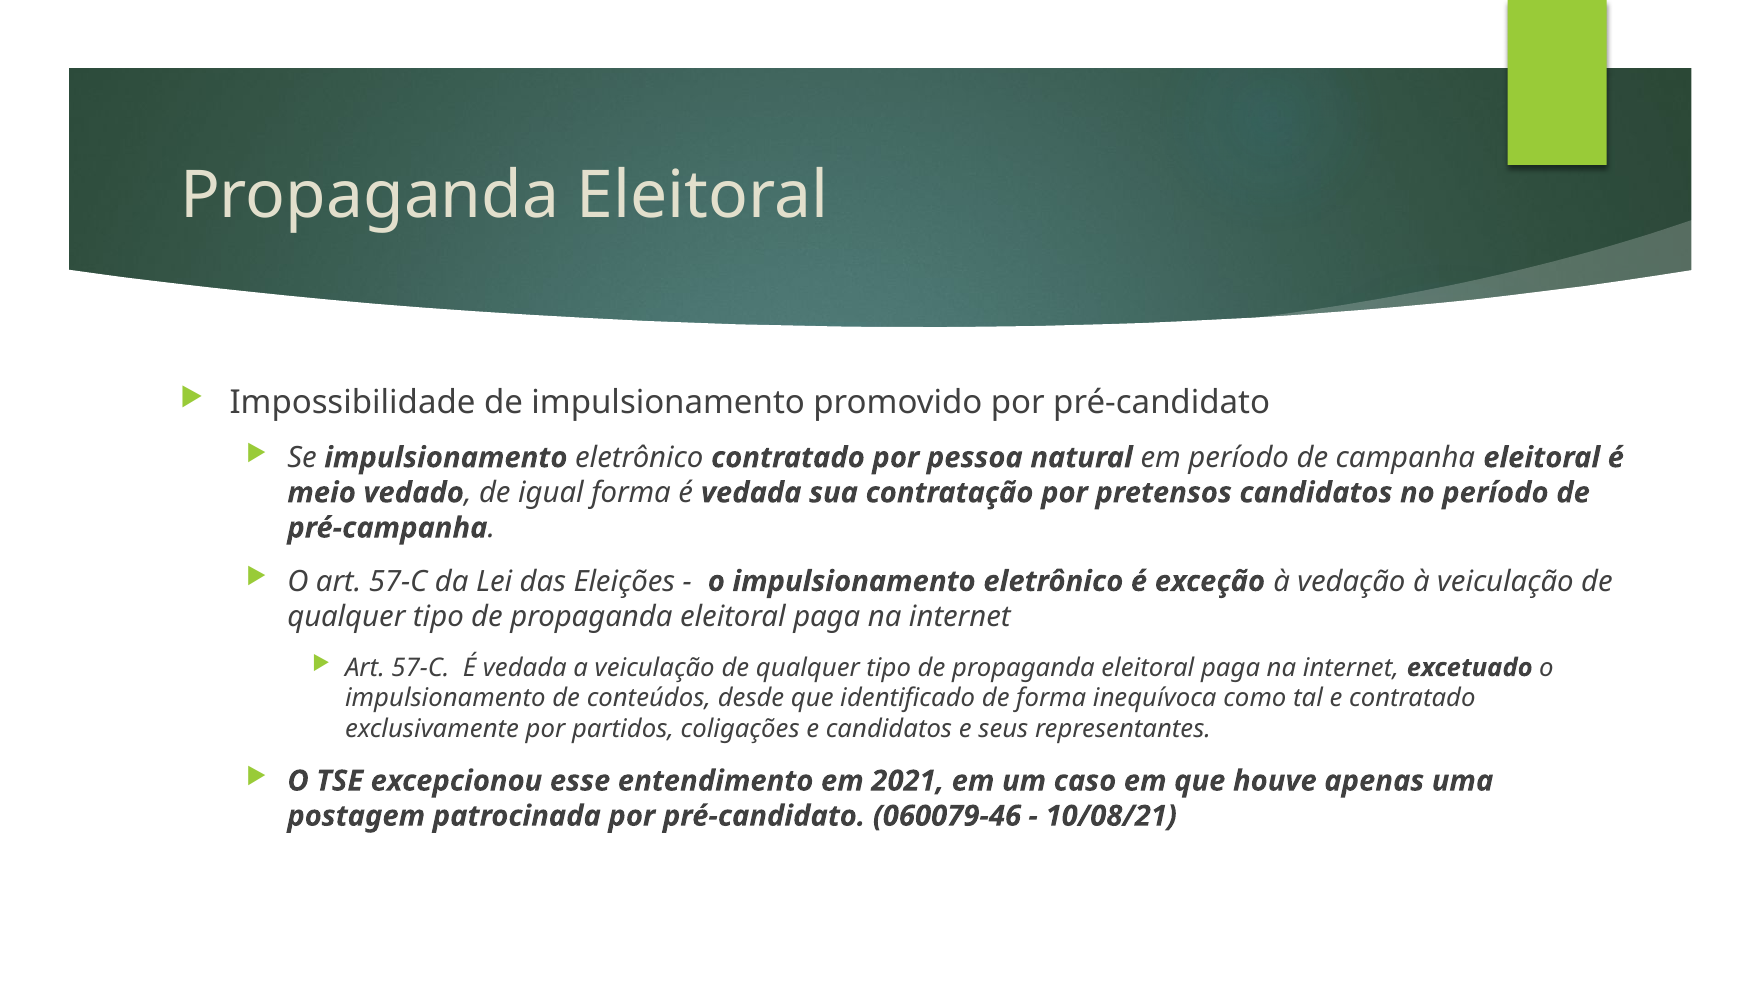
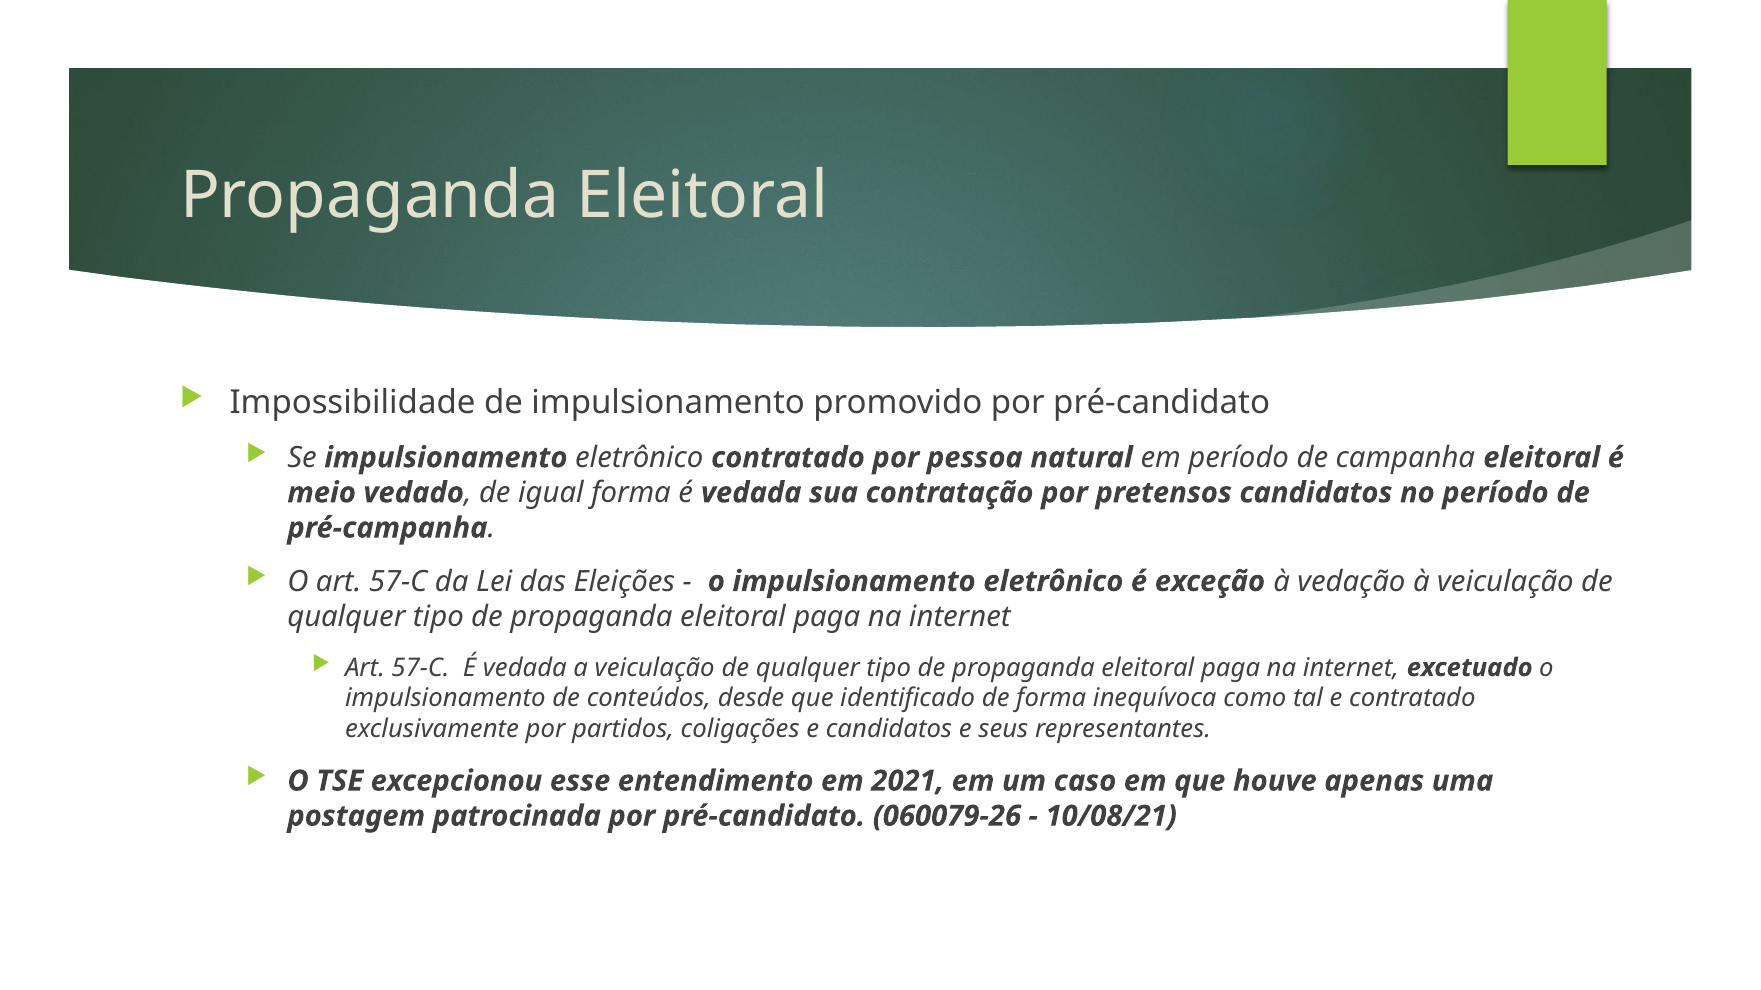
060079-46: 060079-46 -> 060079-26
